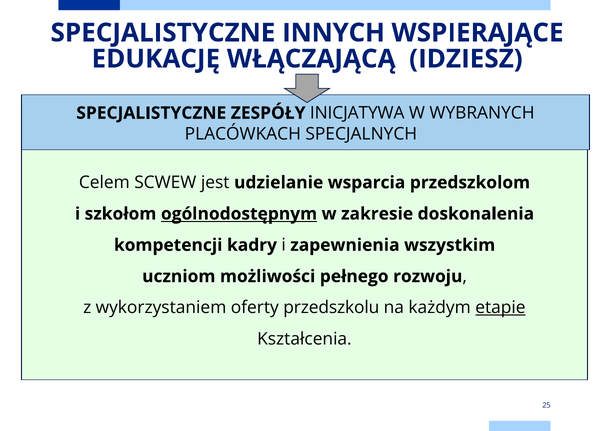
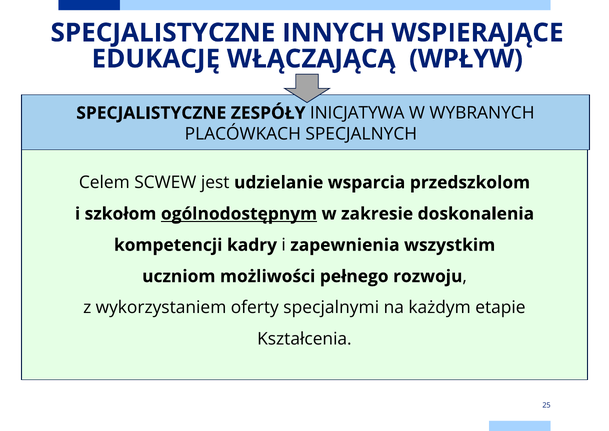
IDZIESZ: IDZIESZ -> WPŁYW
przedszkolu: przedszkolu -> specjalnymi
etapie underline: present -> none
